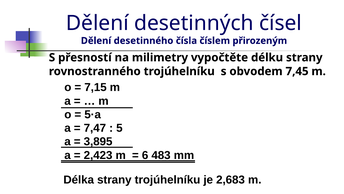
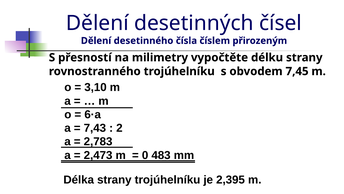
7,15: 7,15 -> 3,10
5·a: 5·a -> 6·a
7,47: 7,47 -> 7,43
5: 5 -> 2
3,895: 3,895 -> 2,783
2,423: 2,423 -> 2,473
6: 6 -> 0
2,683: 2,683 -> 2,395
